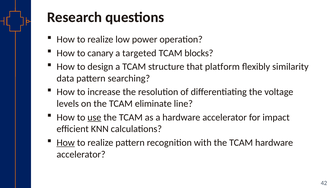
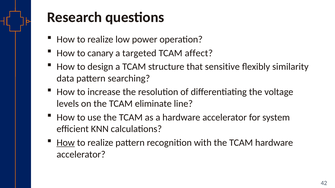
blocks: blocks -> affect
platform: platform -> sensitive
use underline: present -> none
impact: impact -> system
